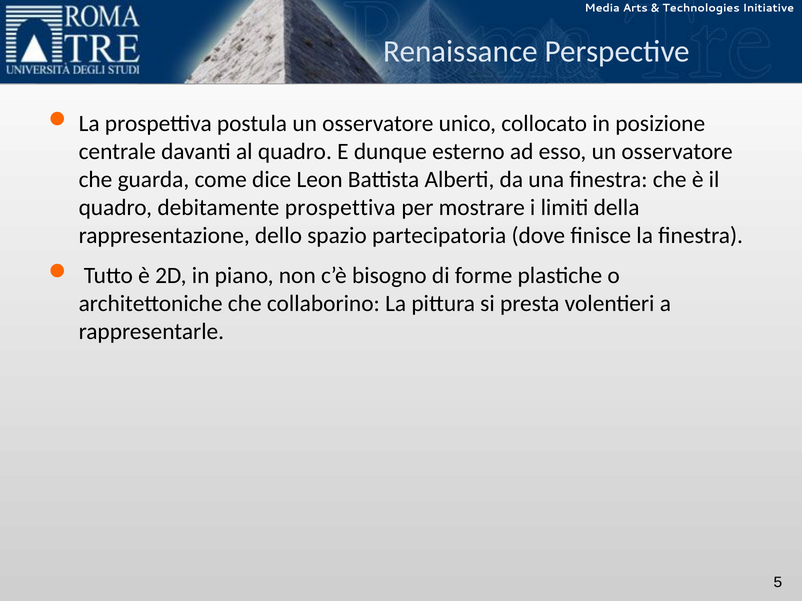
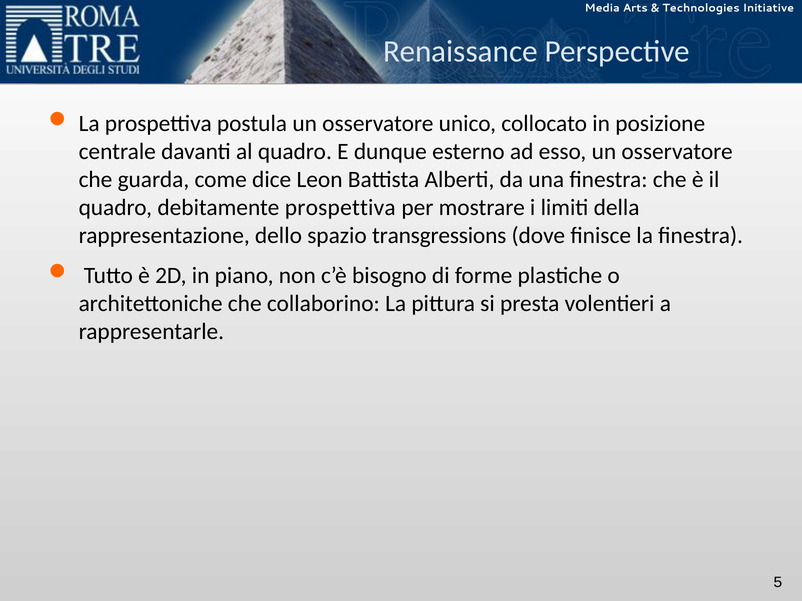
partecipatoria: partecipatoria -> transgressions
